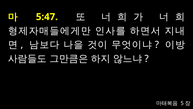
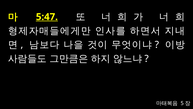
5:47 underline: none -> present
